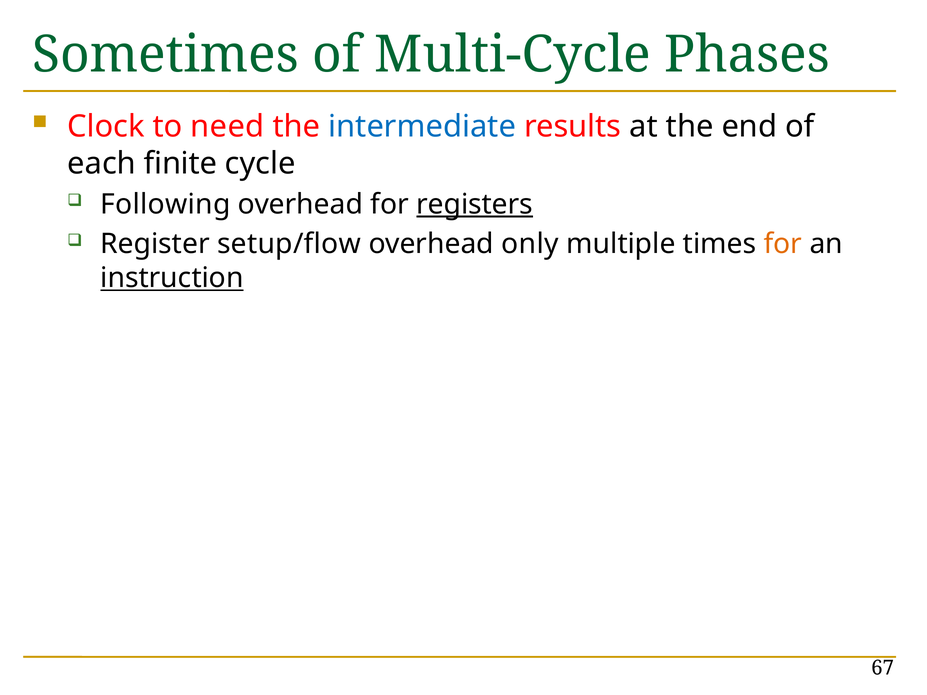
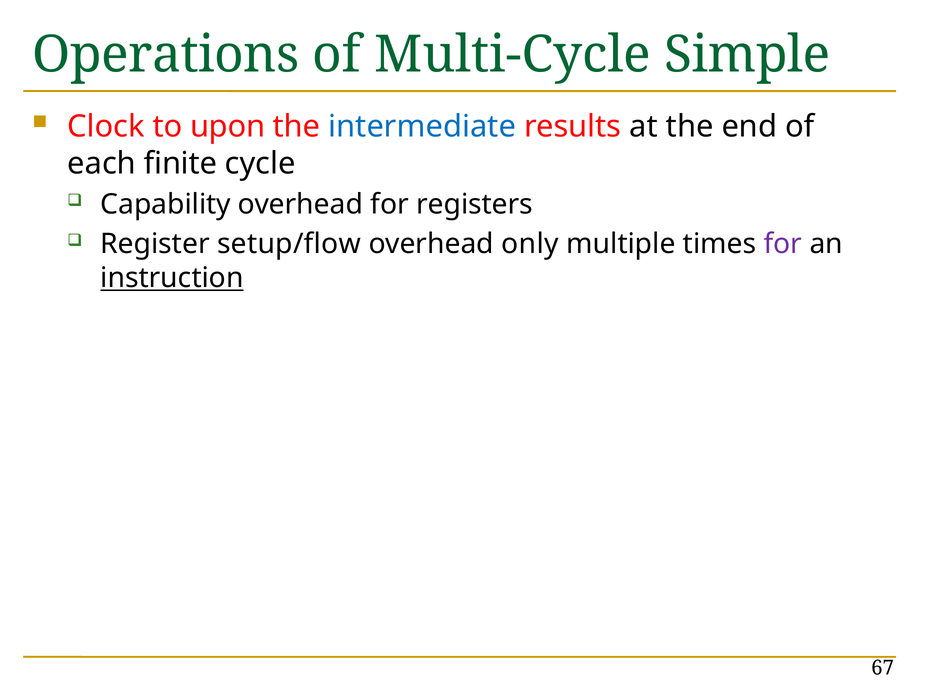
Sometimes: Sometimes -> Operations
Phases: Phases -> Simple
need: need -> upon
Following: Following -> Capability
registers underline: present -> none
for at (783, 244) colour: orange -> purple
